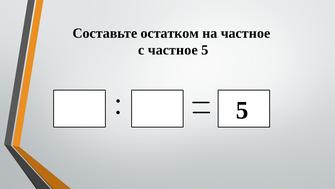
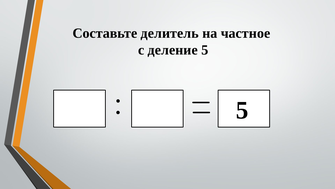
остатком: остатком -> делитель
с частное: частное -> деление
